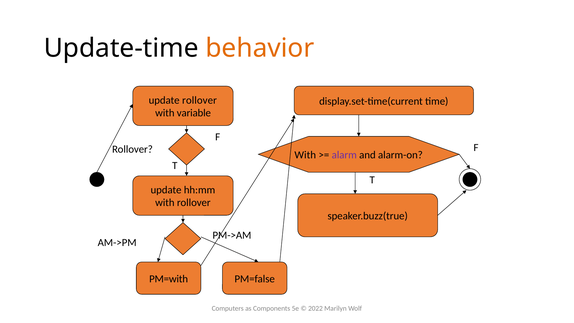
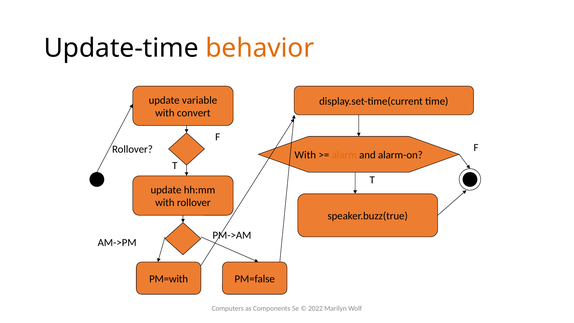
update rollover: rollover -> variable
variable: variable -> convert
alarm colour: purple -> orange
